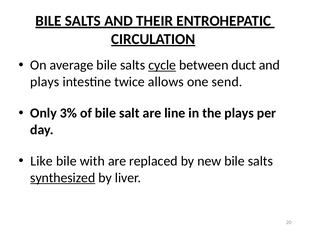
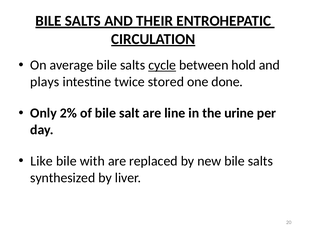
duct: duct -> hold
allows: allows -> stored
send: send -> done
3%: 3% -> 2%
the plays: plays -> urine
synthesized underline: present -> none
